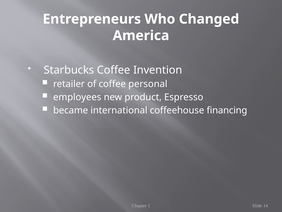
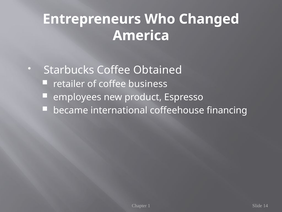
Invention: Invention -> Obtained
personal: personal -> business
